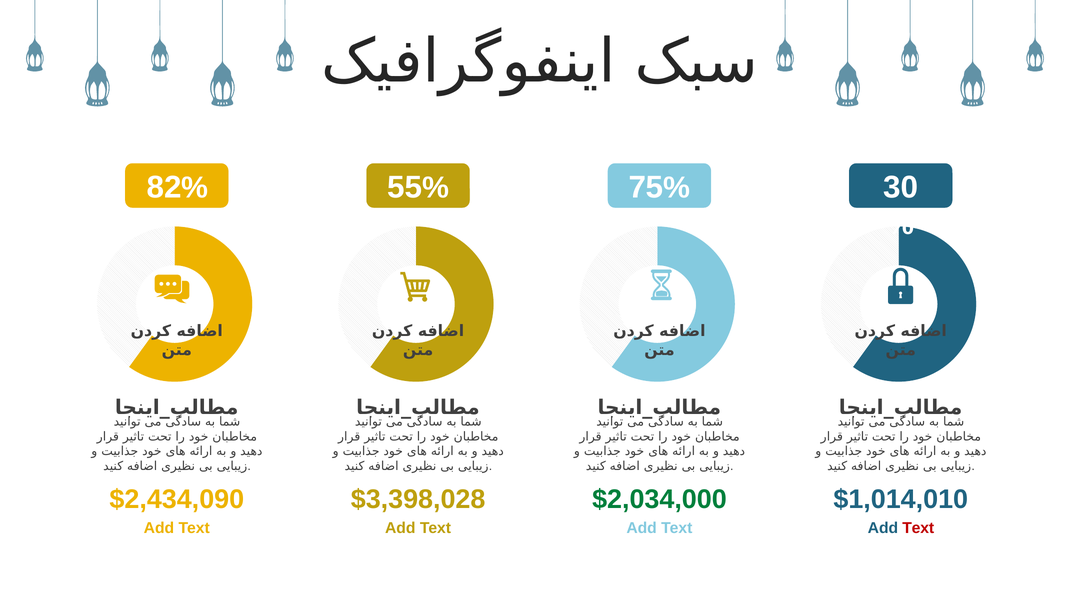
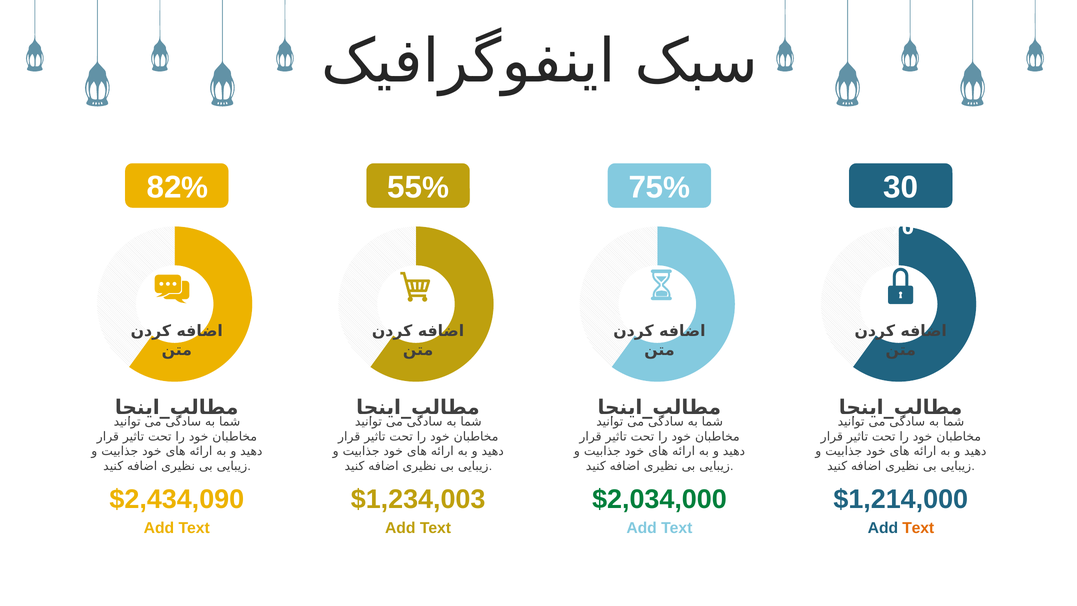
$3,398,028: $3,398,028 -> $1,234,003
$1,014,010: $1,014,010 -> $1,214,000
Text at (918, 528) colour: red -> orange
